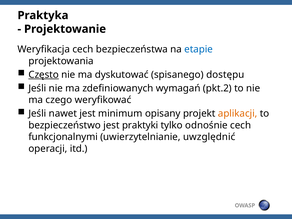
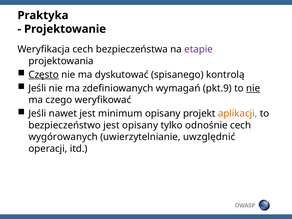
etapie colour: blue -> purple
dostępu: dostępu -> kontrolą
pkt.2: pkt.2 -> pkt.9
nie at (253, 88) underline: none -> present
jest praktyki: praktyki -> opisany
funkcjonalnymi: funkcjonalnymi -> wygórowanych
